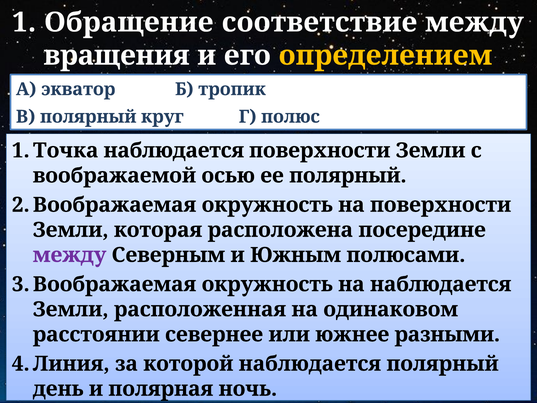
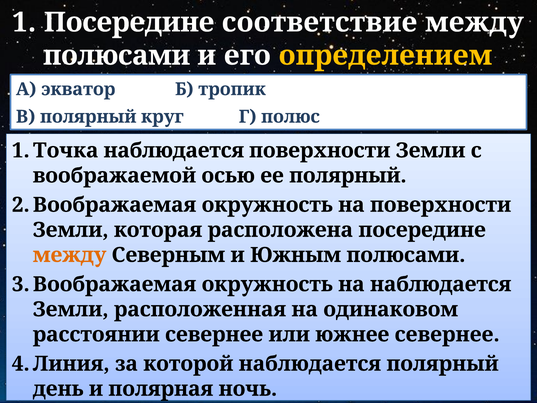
1 Обращение: Обращение -> Посередине
вращения at (117, 55): вращения -> полюсами
между at (70, 255) colour: purple -> orange
южнее разными: разными -> севернее
